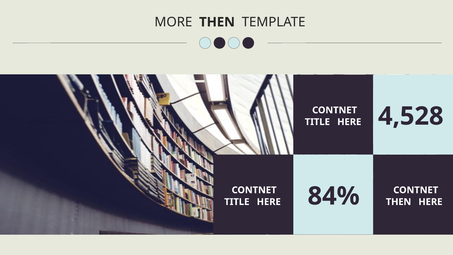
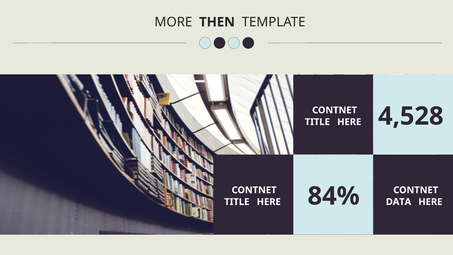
THEN at (399, 202): THEN -> DATA
